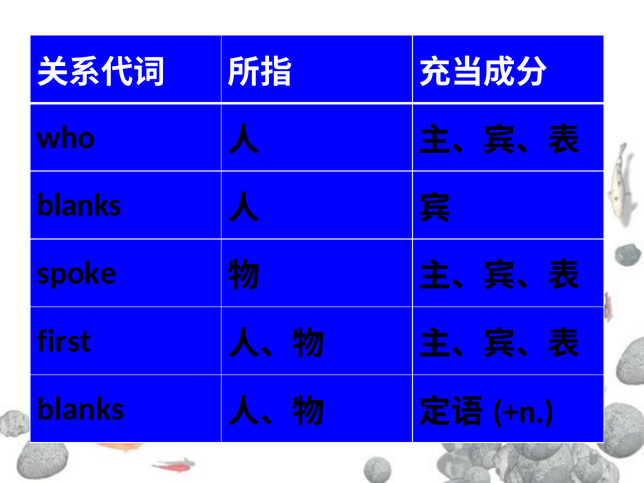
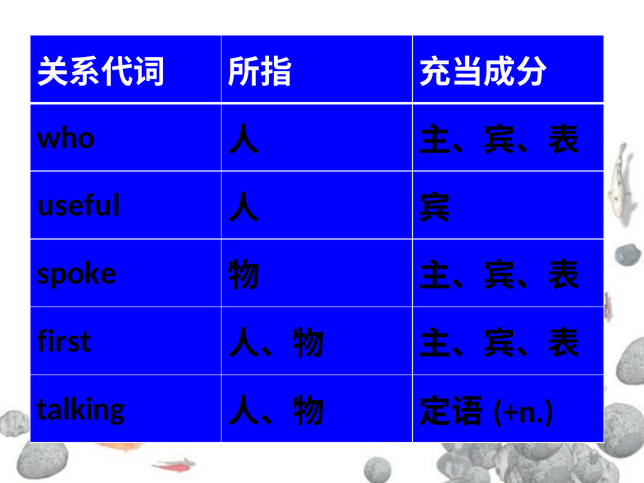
blanks at (79, 205): blanks -> useful
blanks at (80, 409): blanks -> talking
